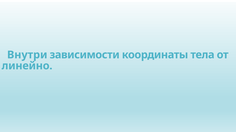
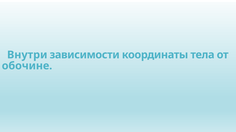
линейно: линейно -> обочине
